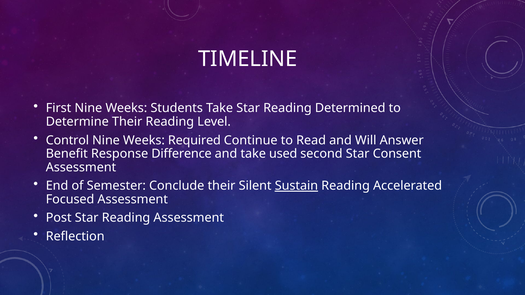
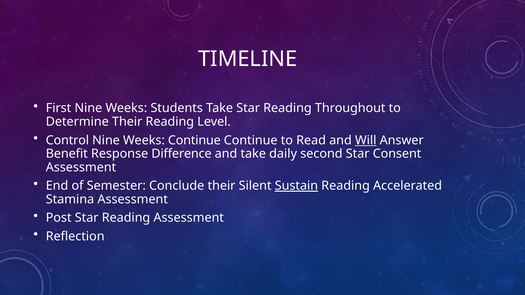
Determined: Determined -> Throughout
Weeks Required: Required -> Continue
Will underline: none -> present
used: used -> daily
Focused: Focused -> Stamina
